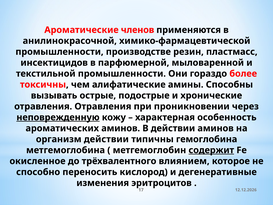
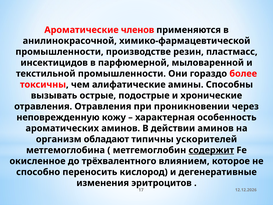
неповрежденную underline: present -> none
организм действии: действии -> обладают
гемоглобина: гемоглобина -> ускорителей
